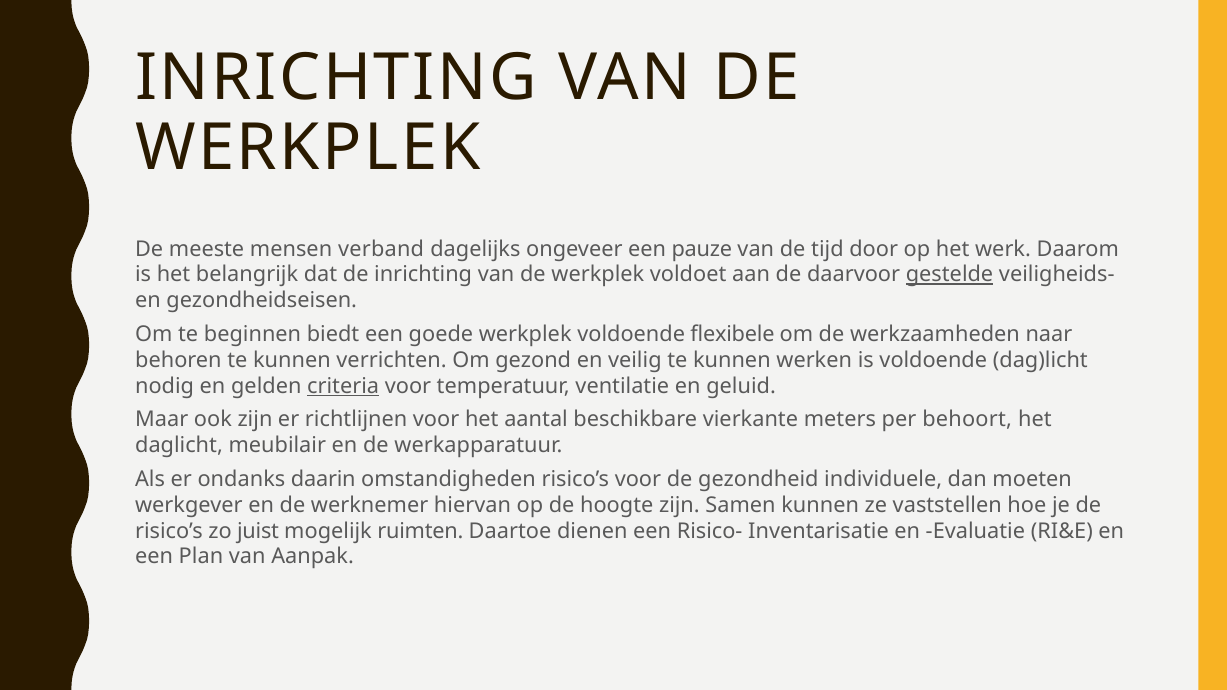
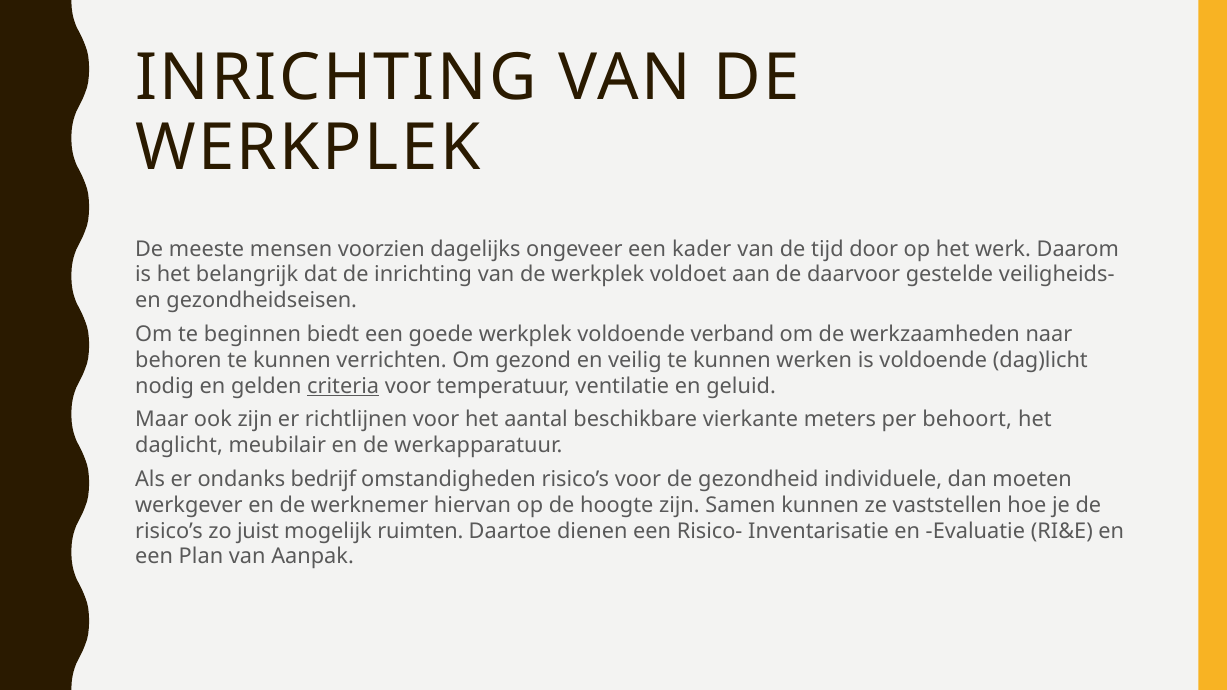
verband: verband -> voorzien
pauze: pauze -> kader
gestelde underline: present -> none
flexibele: flexibele -> verband
daarin: daarin -> bedrijf
